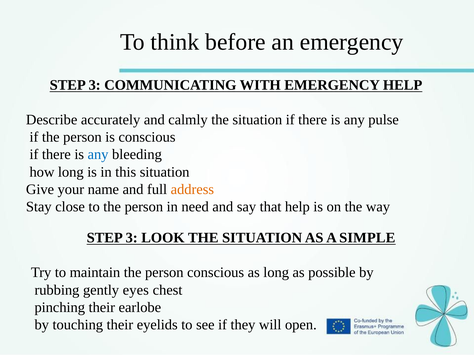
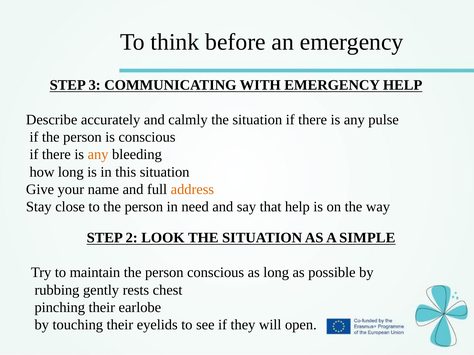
any at (98, 155) colour: blue -> orange
3 at (132, 238): 3 -> 2
eyes: eyes -> rests
